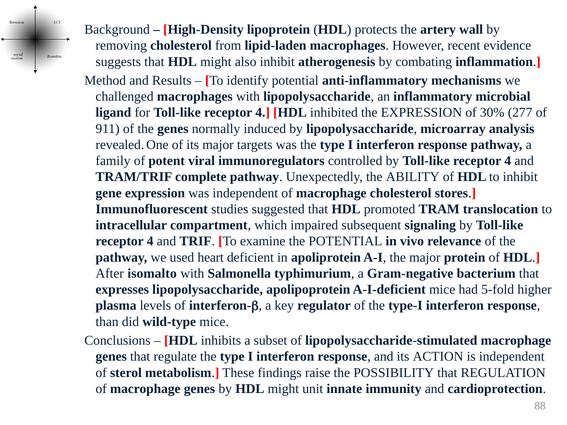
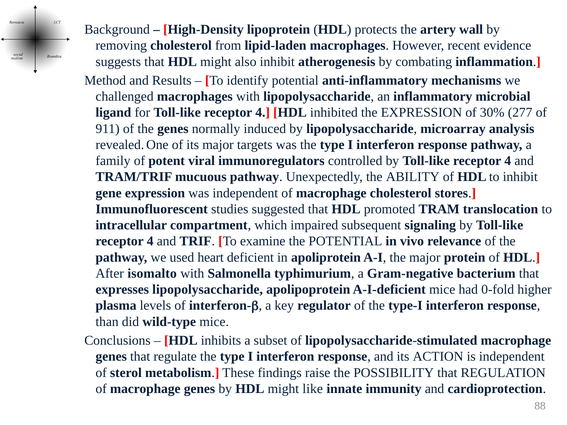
complete: complete -> mucuous
5-fold: 5-fold -> 0-fold
unit: unit -> like
